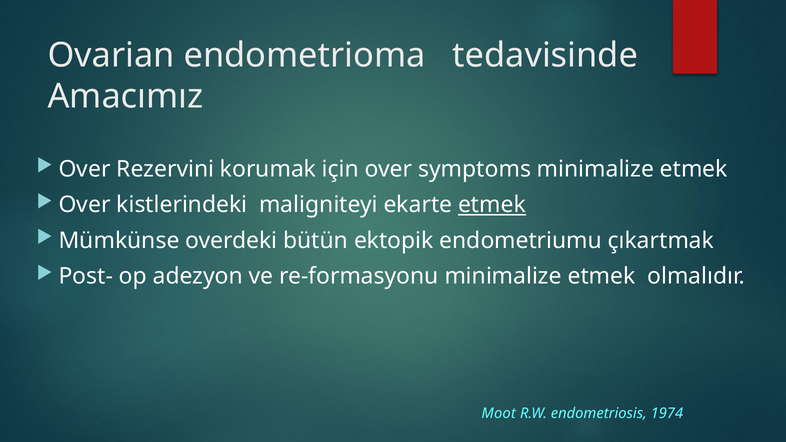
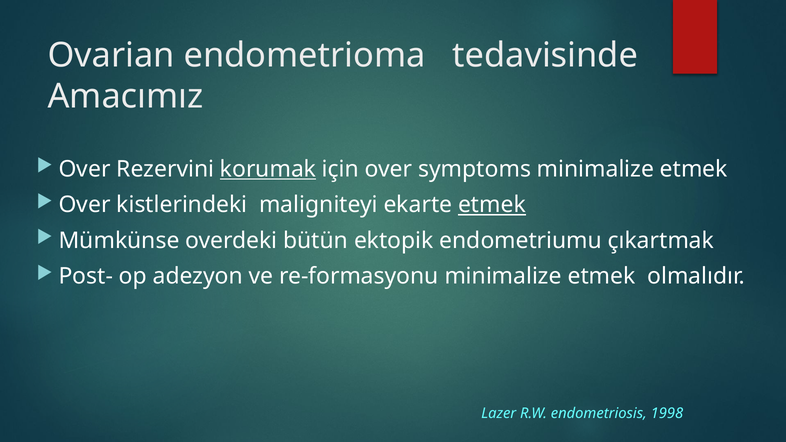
korumak underline: none -> present
Moot: Moot -> Lazer
1974: 1974 -> 1998
